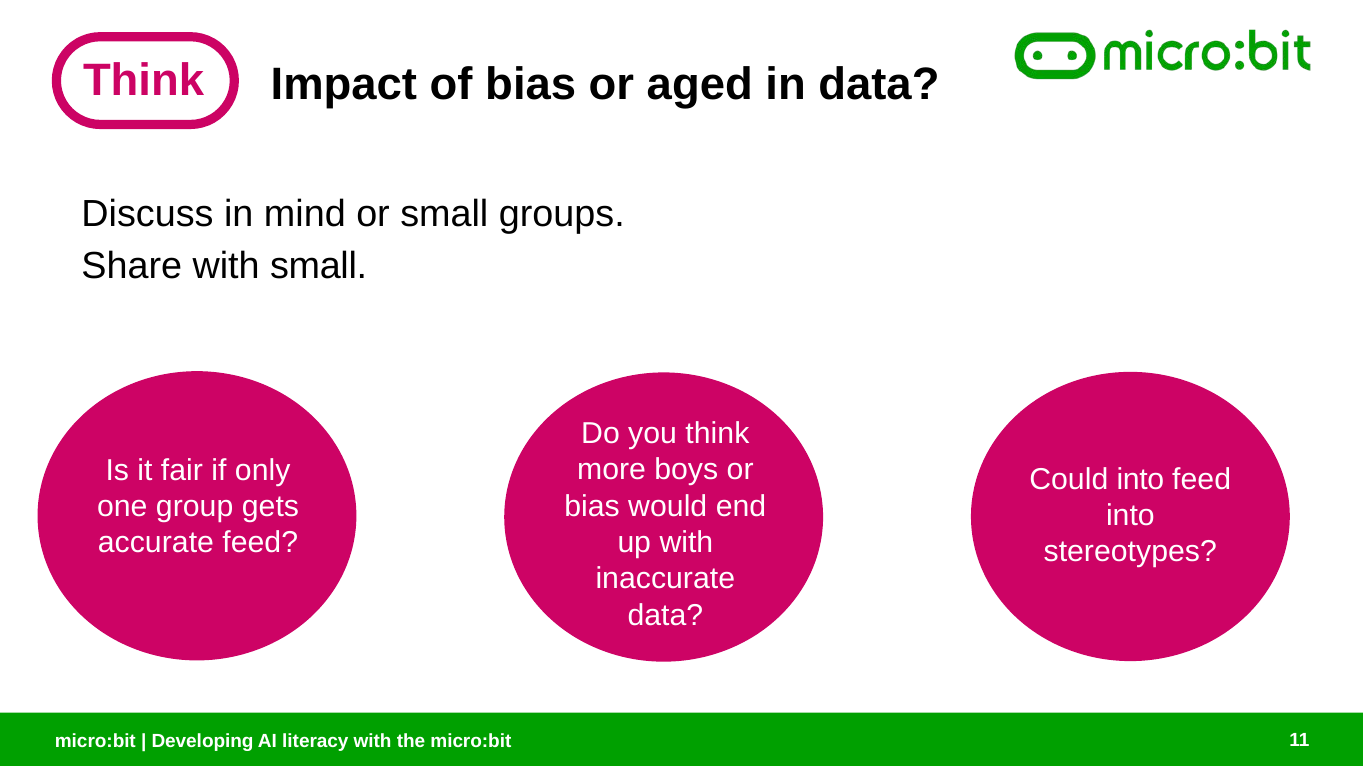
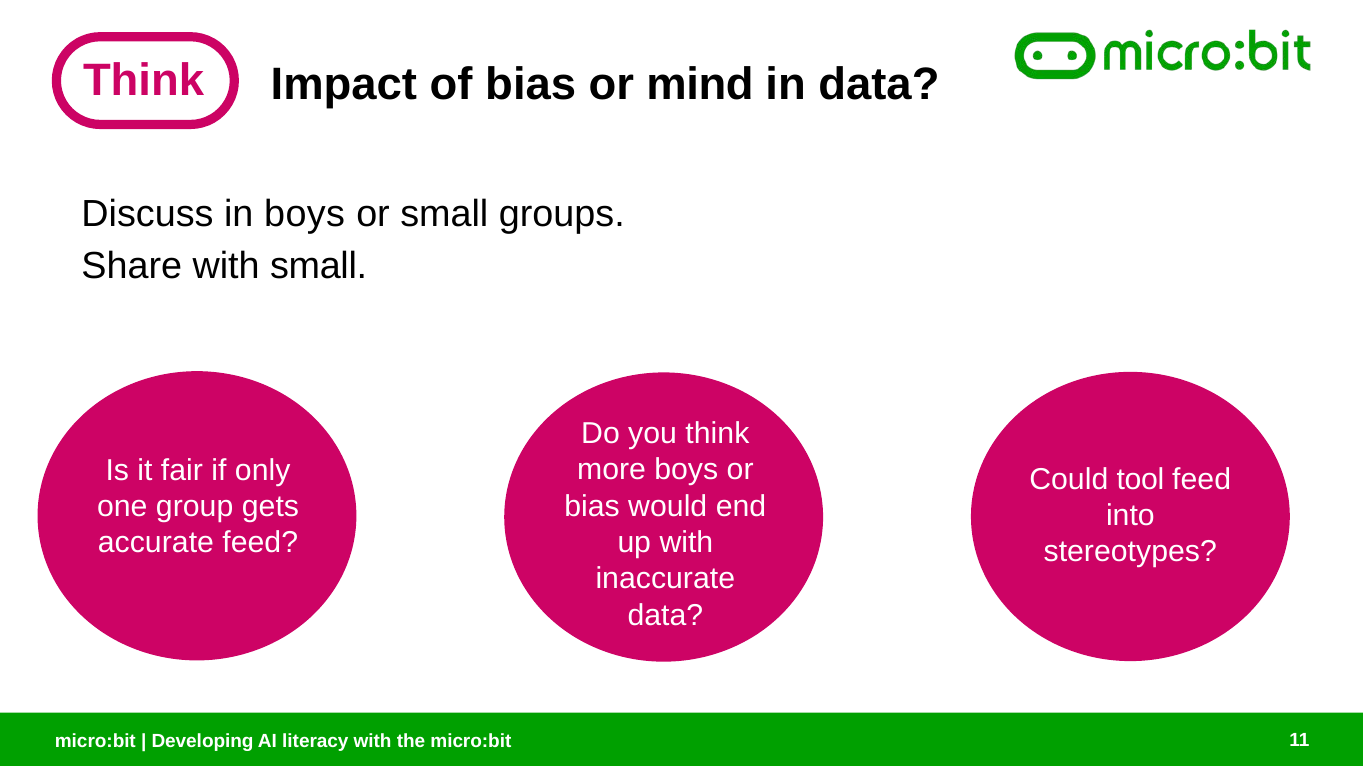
aged: aged -> mind
in mind: mind -> boys
Could into: into -> tool
